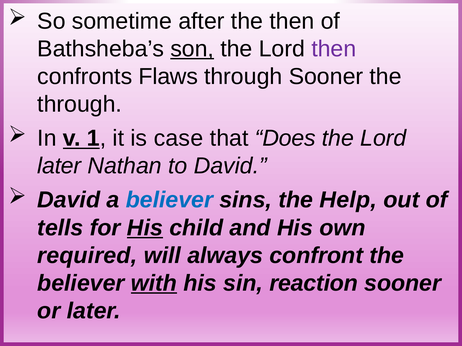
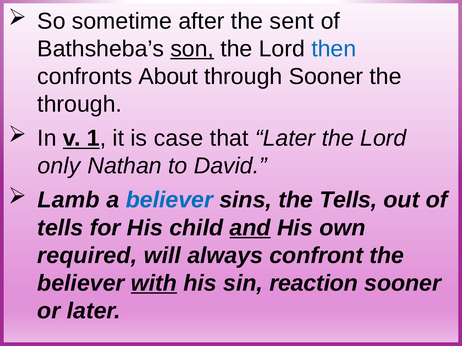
the then: then -> sent
then at (334, 49) colour: purple -> blue
Flaws: Flaws -> About
that Does: Does -> Later
later at (59, 166): later -> only
David at (69, 200): David -> Lamb
the Help: Help -> Tells
His at (145, 228) underline: present -> none
and underline: none -> present
